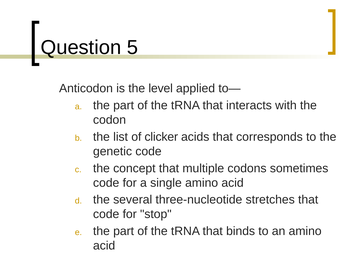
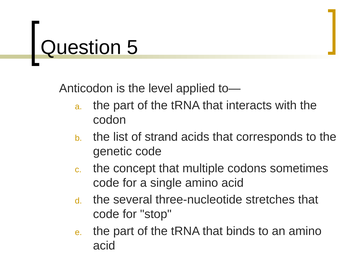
clicker: clicker -> strand
